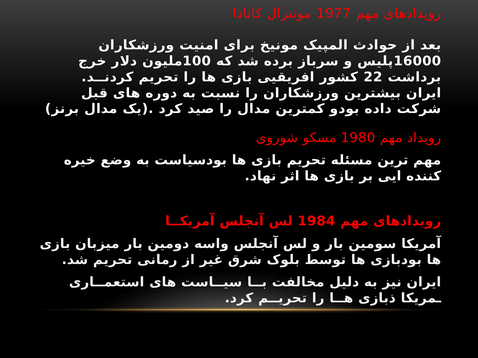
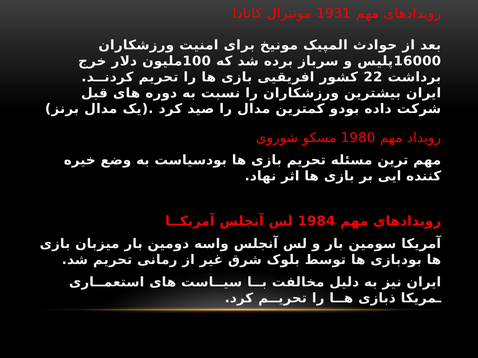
1977: 1977 -> 1931
